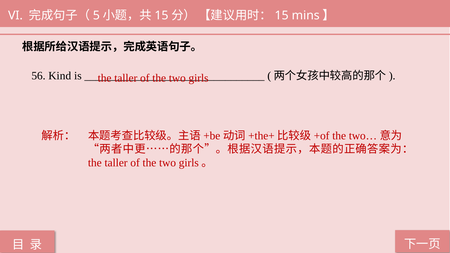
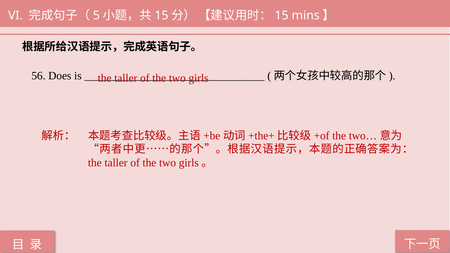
Kind: Kind -> Does
